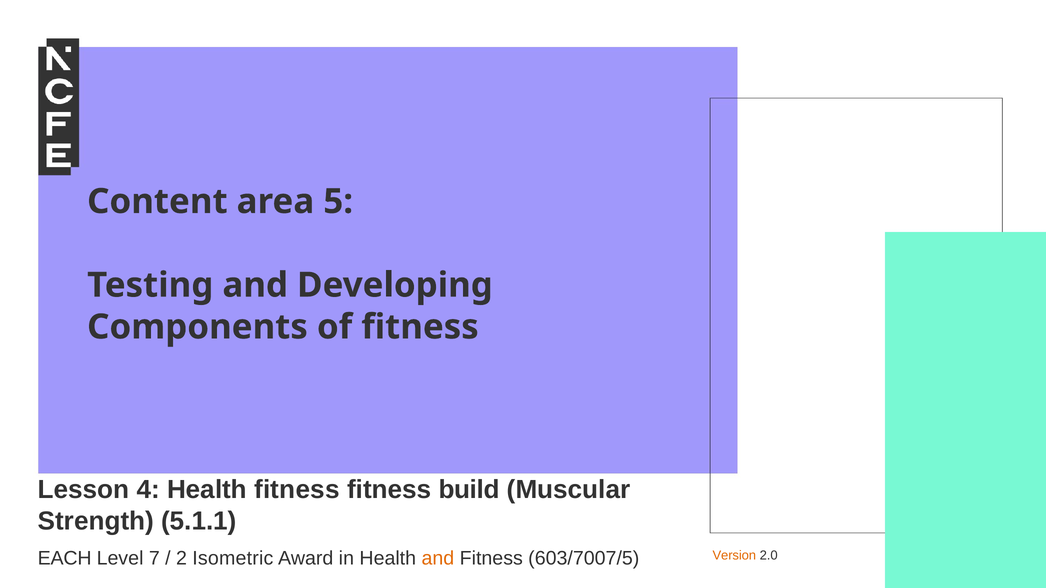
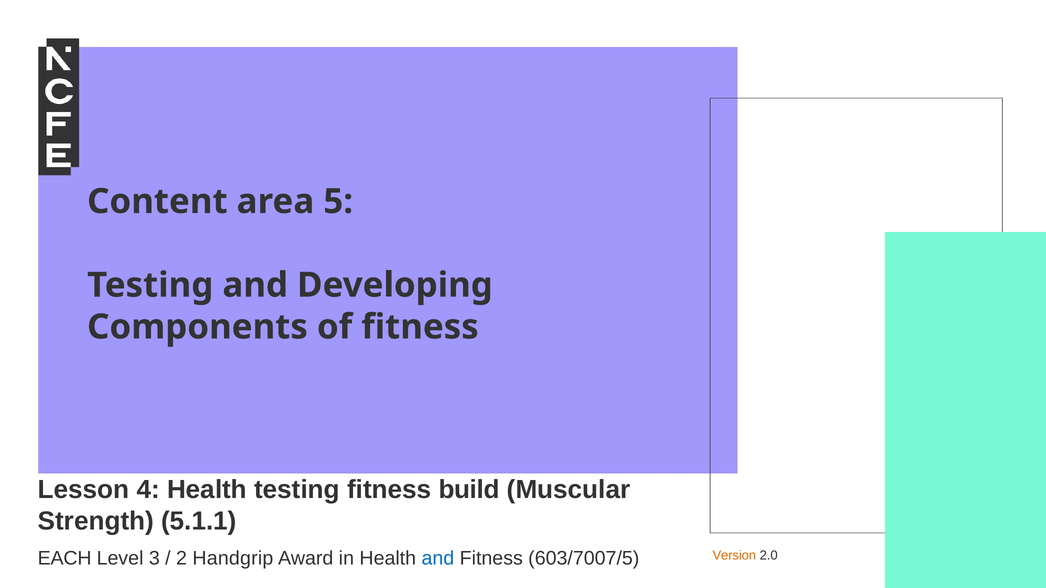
Health fitness: fitness -> testing
7: 7 -> 3
Isometric: Isometric -> Handgrip
and at (438, 559) colour: orange -> blue
